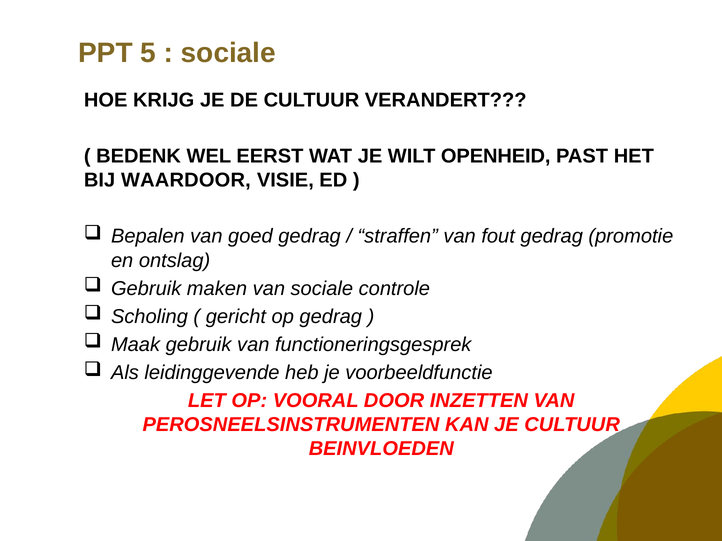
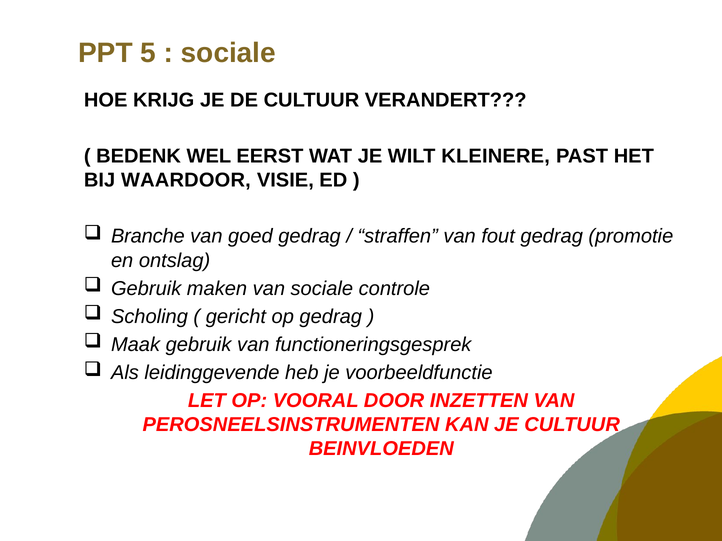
OPENHEID: OPENHEID -> KLEINERE
Bepalen: Bepalen -> Branche
